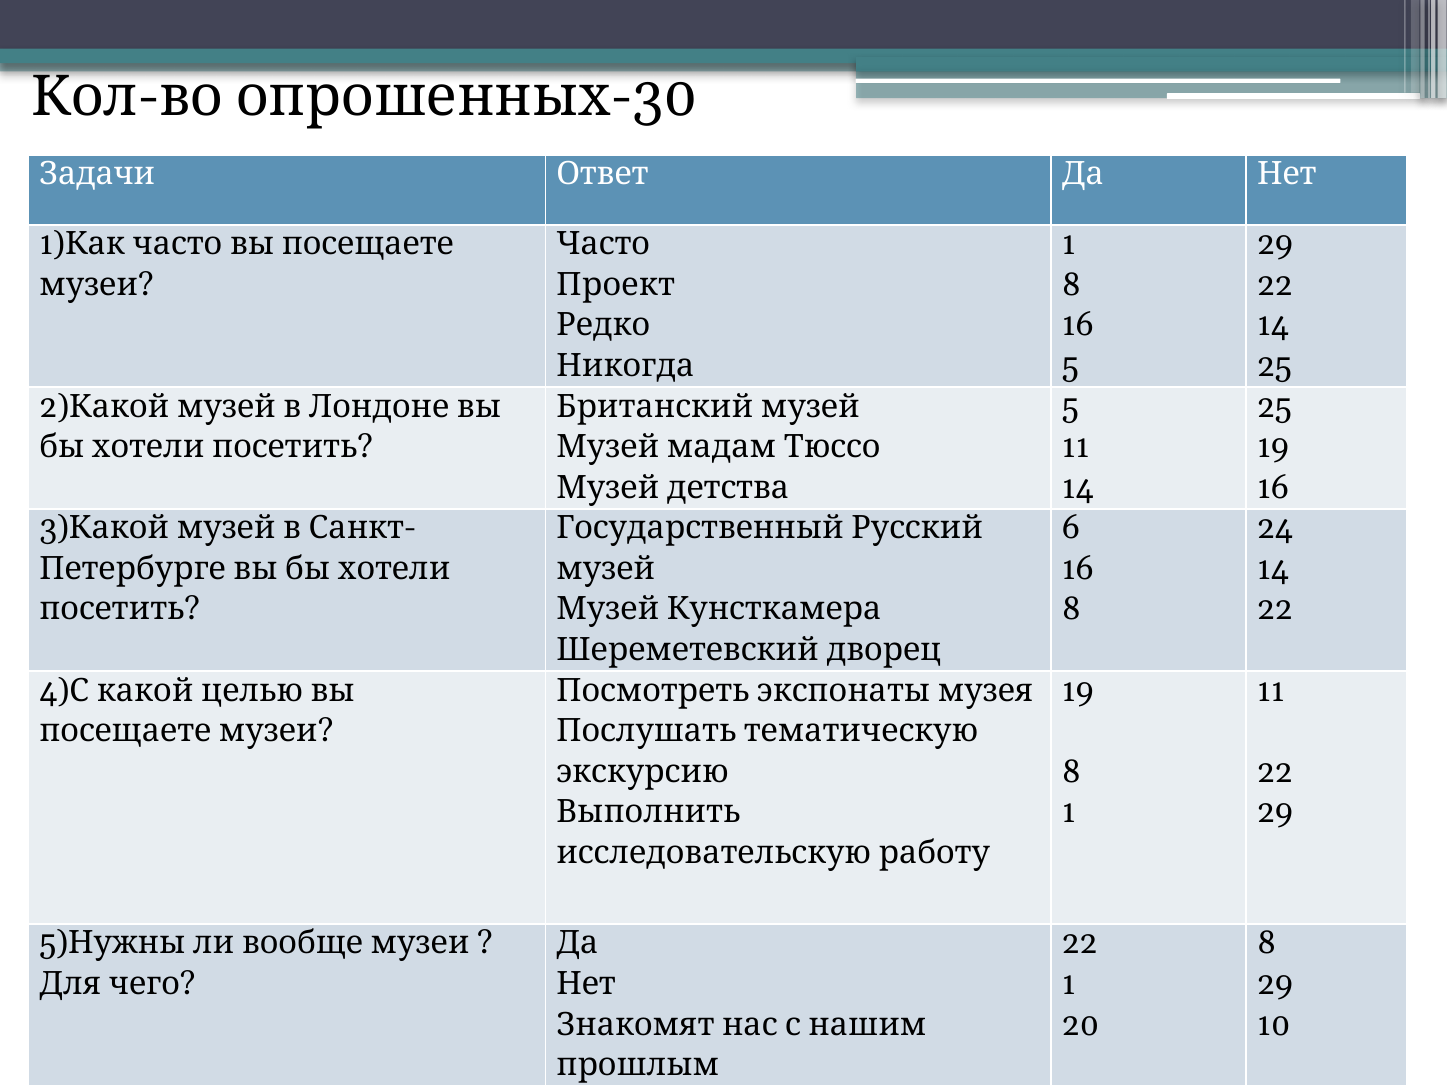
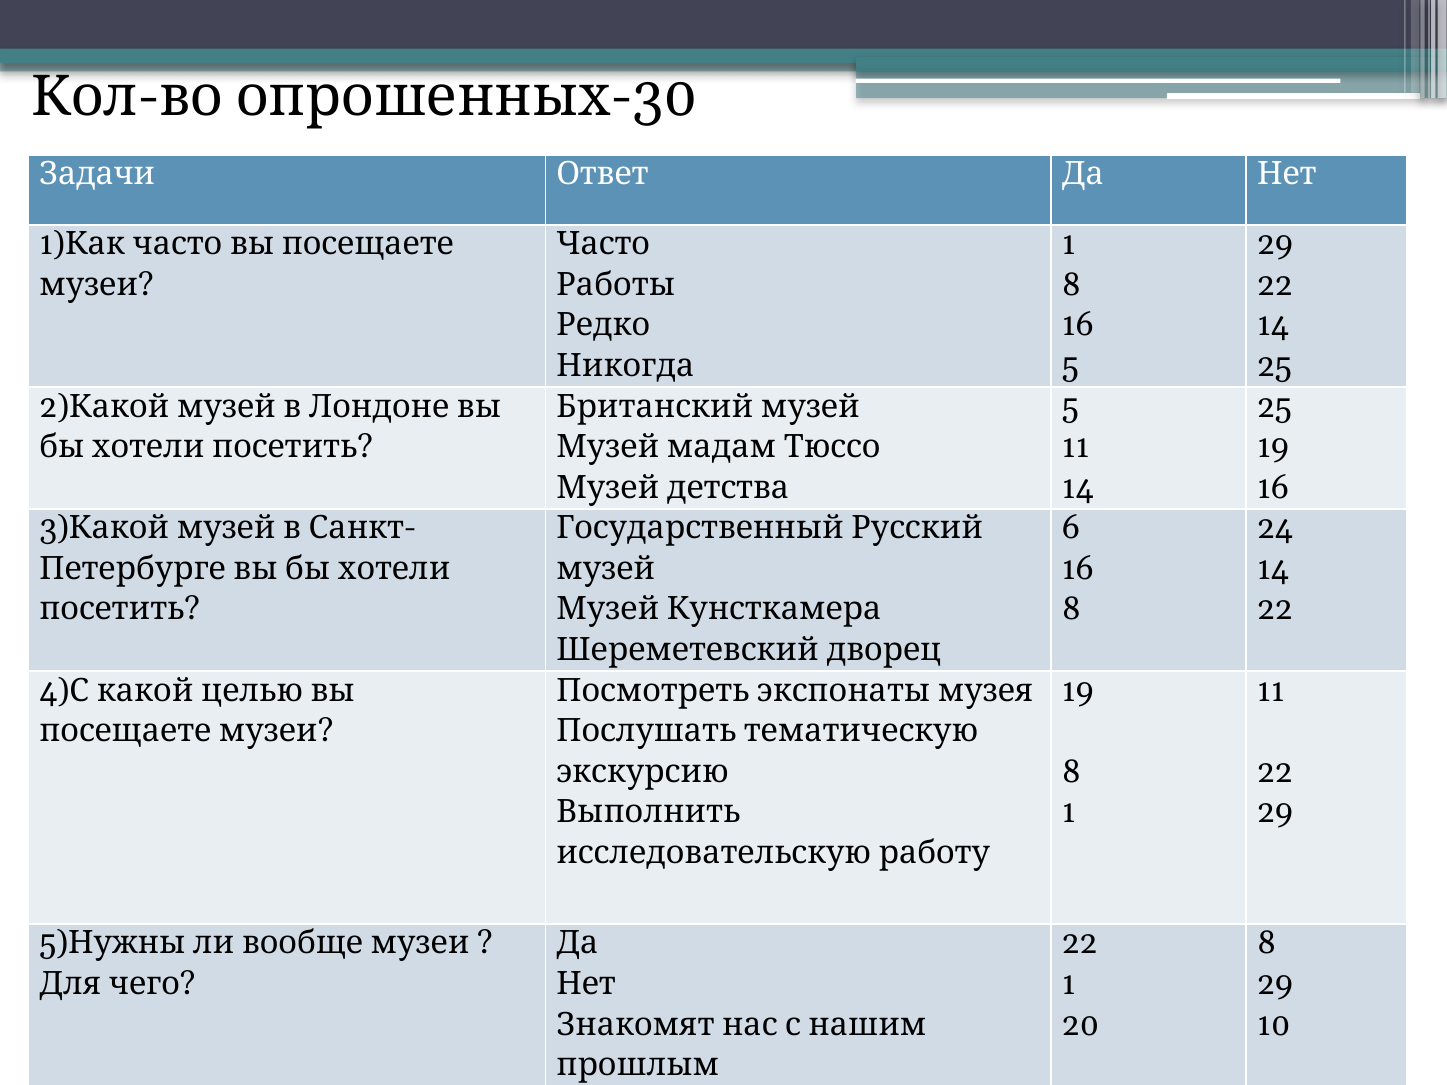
Проект: Проект -> Работы
